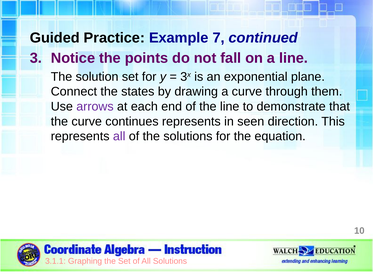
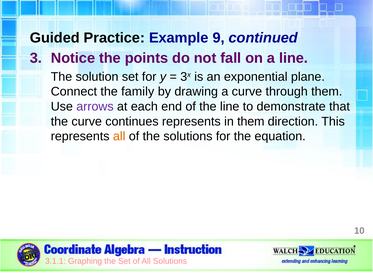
7: 7 -> 9
states: states -> family
in seen: seen -> them
all at (119, 136) colour: purple -> orange
